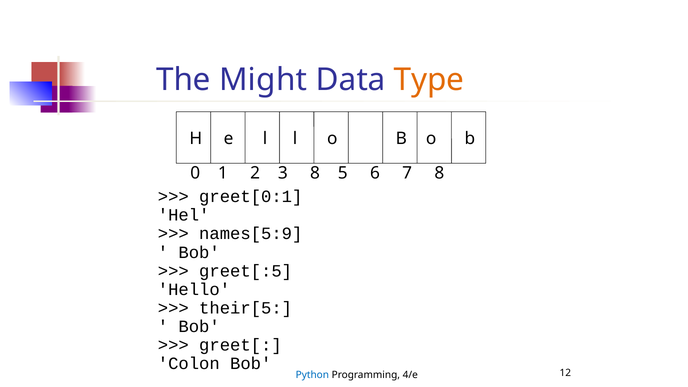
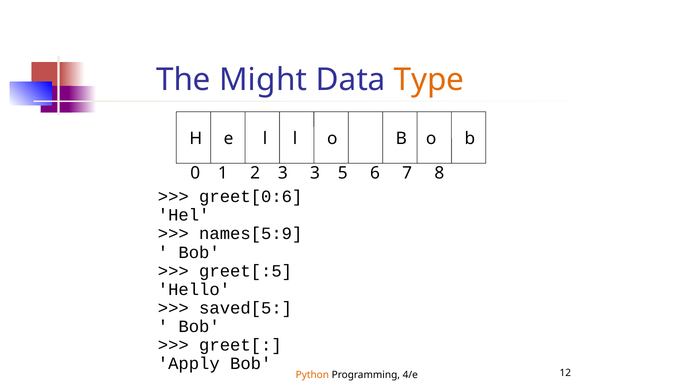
3 8: 8 -> 3
greet[0:1: greet[0:1 -> greet[0:6
their[5: their[5 -> saved[5
Colon: Colon -> Apply
Python colour: blue -> orange
